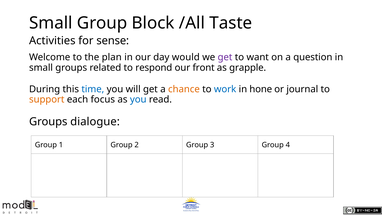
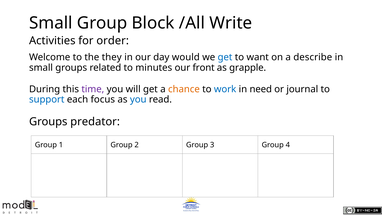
Taste: Taste -> Write
sense: sense -> order
plan: plan -> they
get at (225, 57) colour: purple -> blue
question: question -> describe
respond: respond -> minutes
time colour: blue -> purple
hone: hone -> need
support colour: orange -> blue
dialogue: dialogue -> predator
